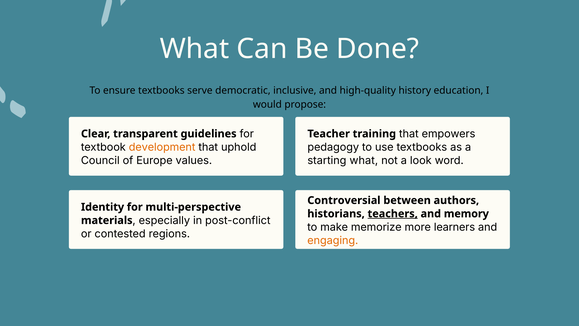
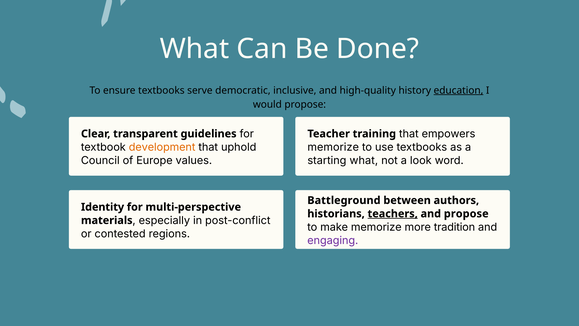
education underline: none -> present
pedagogy at (333, 147): pedagogy -> memorize
Controversial: Controversial -> Battleground
and memory: memory -> propose
learners: learners -> tradition
engaging colour: orange -> purple
